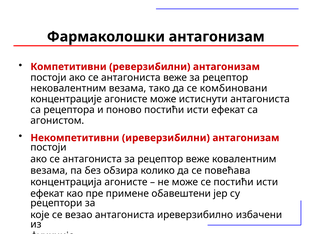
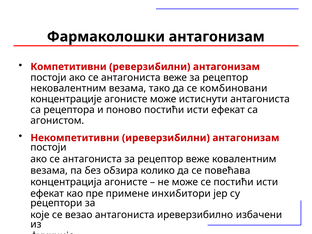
обавештени: обавештени -> инхибитори
